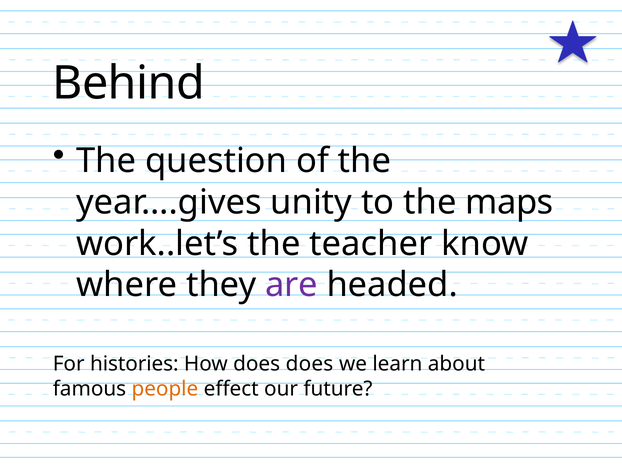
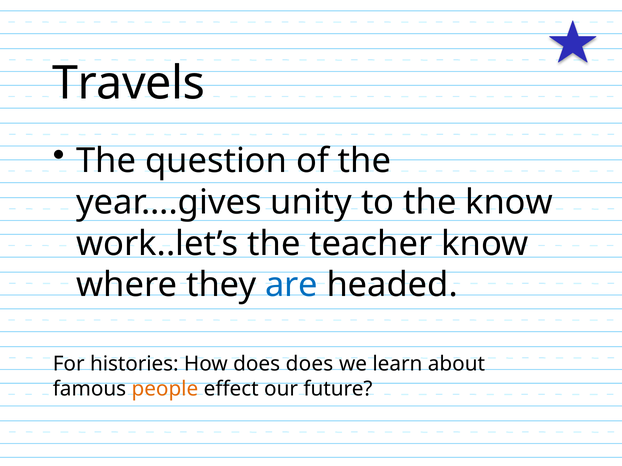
Behind: Behind -> Travels
the maps: maps -> know
are colour: purple -> blue
